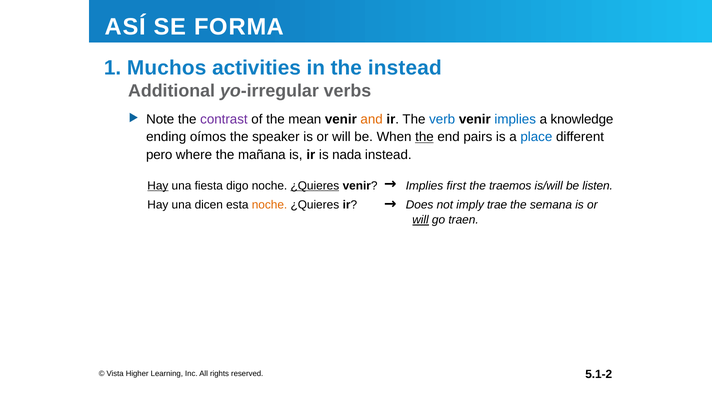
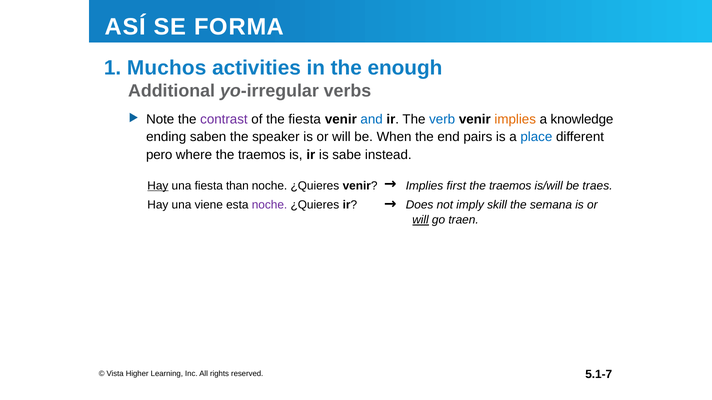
the instead: instead -> enough
the mean: mean -> fiesta
and colour: orange -> blue
implies at (515, 119) colour: blue -> orange
oímos: oímos -> saben
the at (424, 137) underline: present -> none
where the mañana: mañana -> traemos
nada: nada -> sabe
digo: digo -> than
¿Quieres at (315, 186) underline: present -> none
listen: listen -> traes
dicen: dicen -> viene
noche at (270, 205) colour: orange -> purple
trae: trae -> skill
5.1-2: 5.1-2 -> 5.1-7
